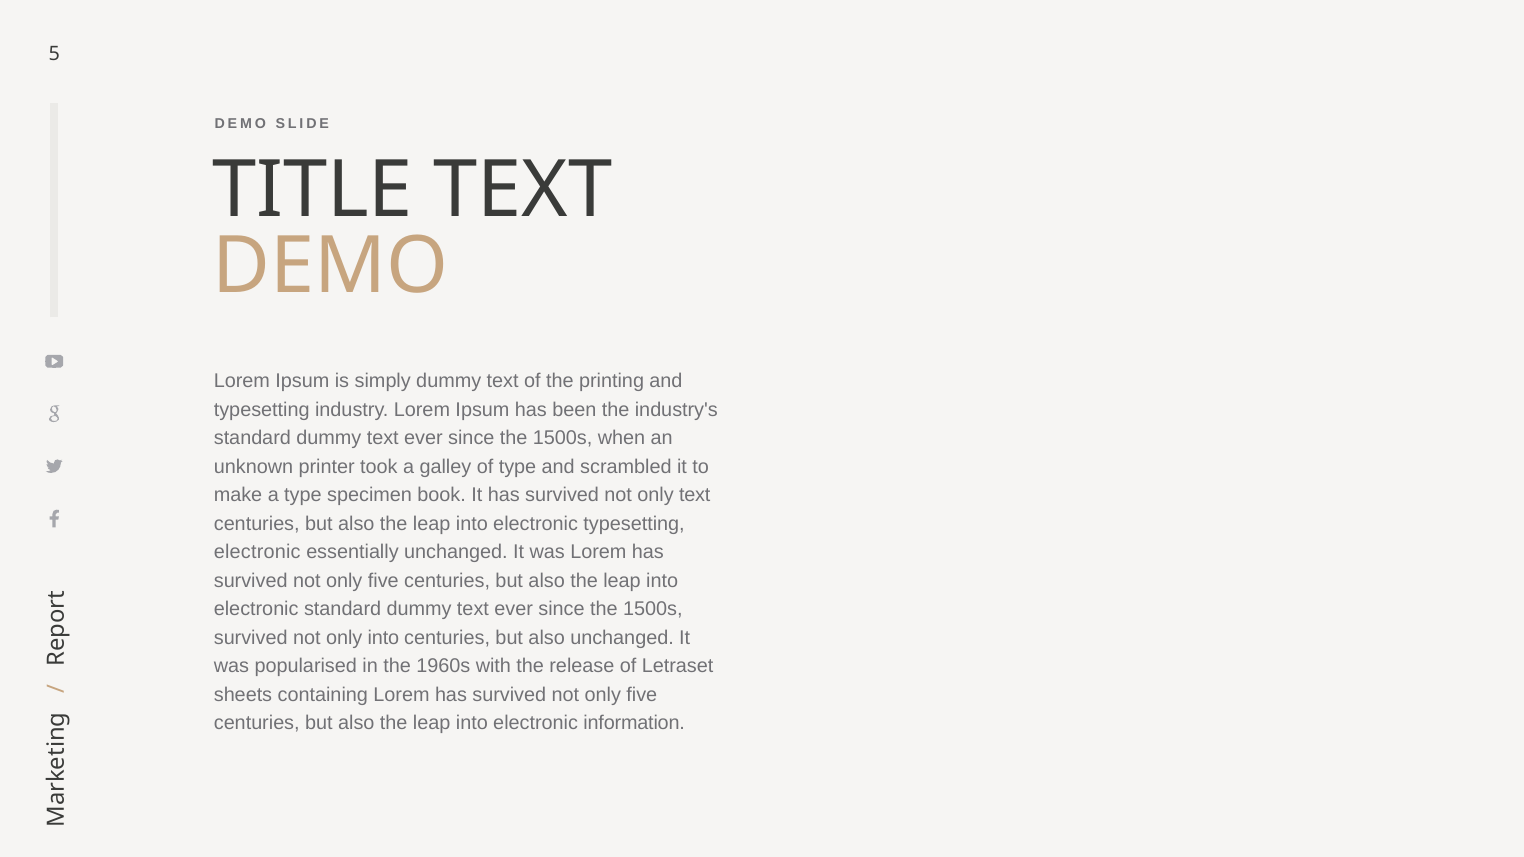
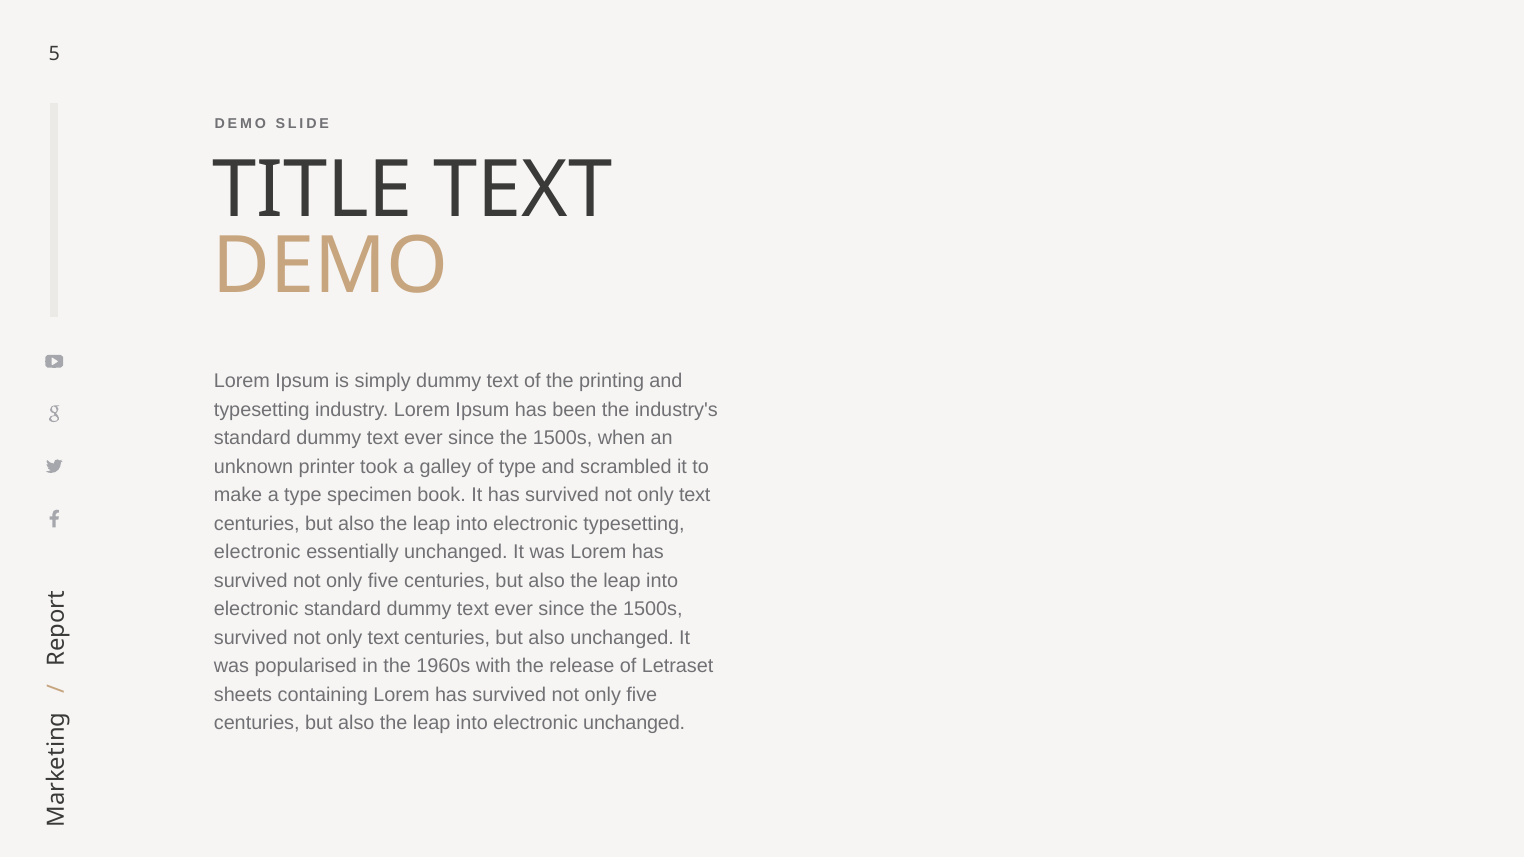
into at (383, 638): into -> text
electronic information: information -> unchanged
